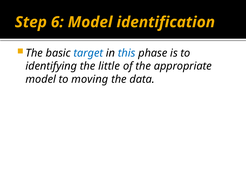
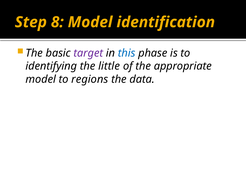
6: 6 -> 8
target colour: blue -> purple
moving: moving -> regions
